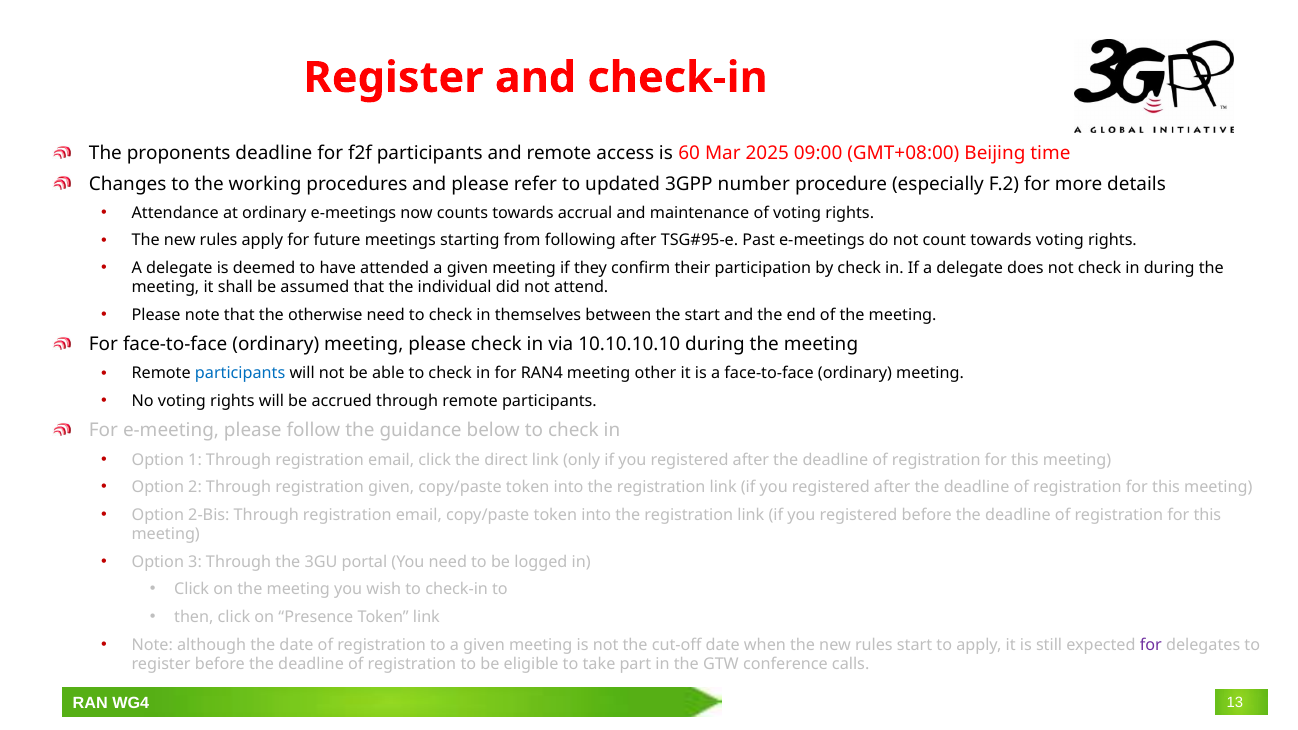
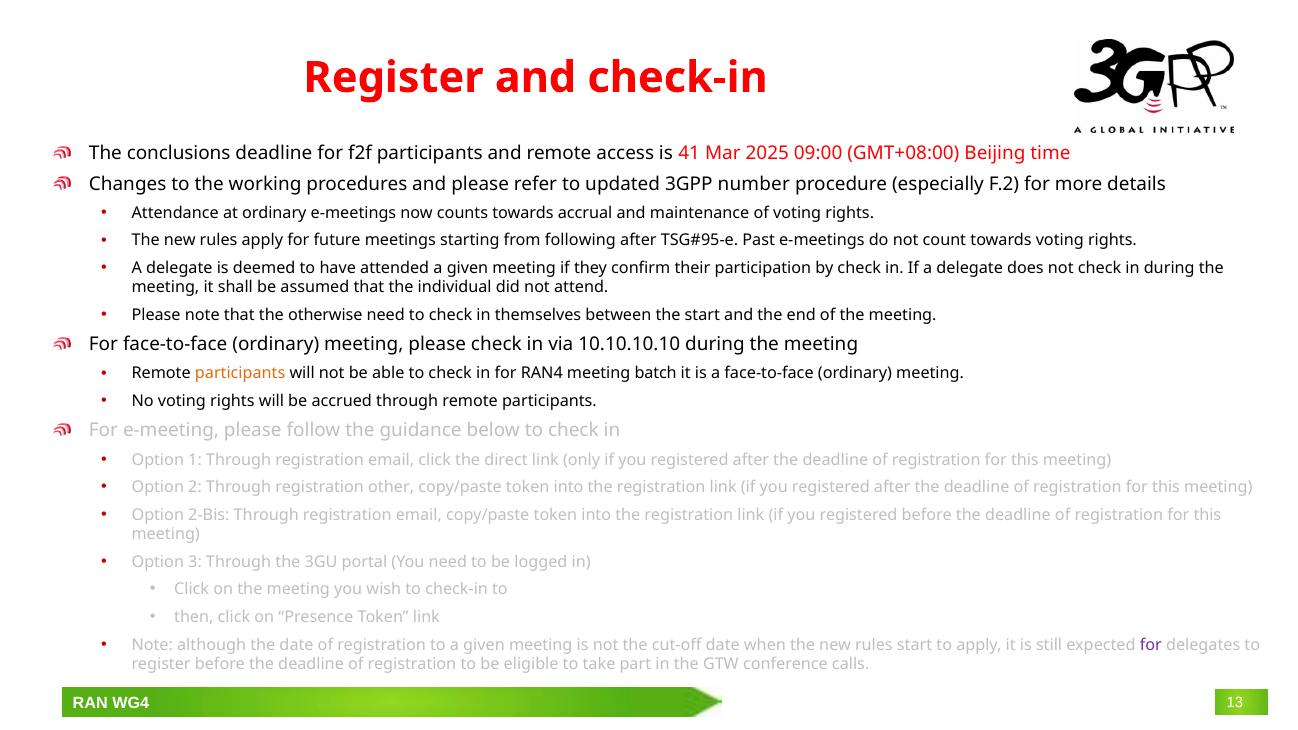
proponents: proponents -> conclusions
60: 60 -> 41
participants at (240, 374) colour: blue -> orange
other: other -> batch
registration given: given -> other
